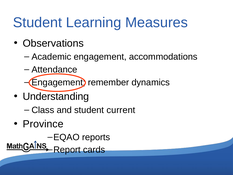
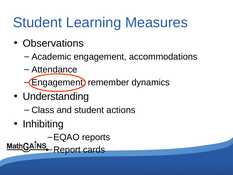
current: current -> actions
Province: Province -> Inhibiting
